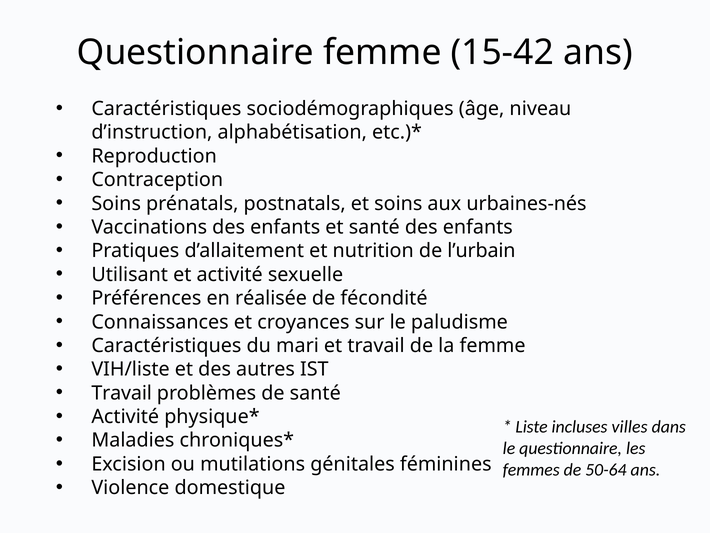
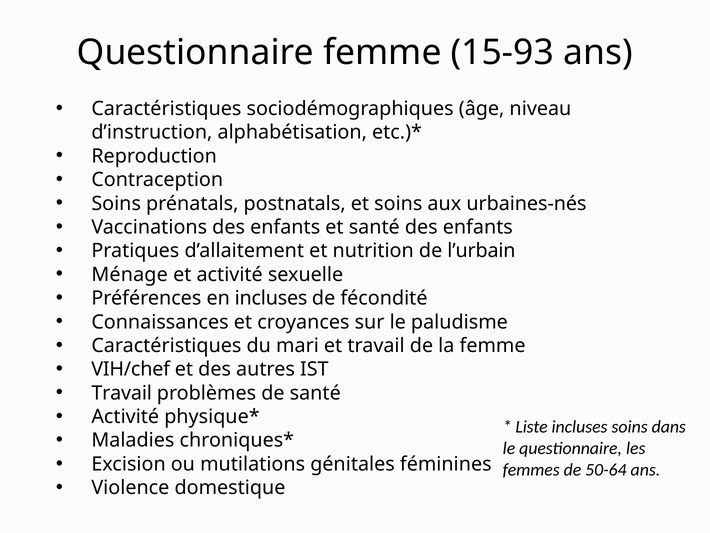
15-42: 15-42 -> 15-93
Utilisant: Utilisant -> Ménage
en réalisée: réalisée -> incluses
VIH/liste: VIH/liste -> VIH/chef
incluses villes: villes -> soins
